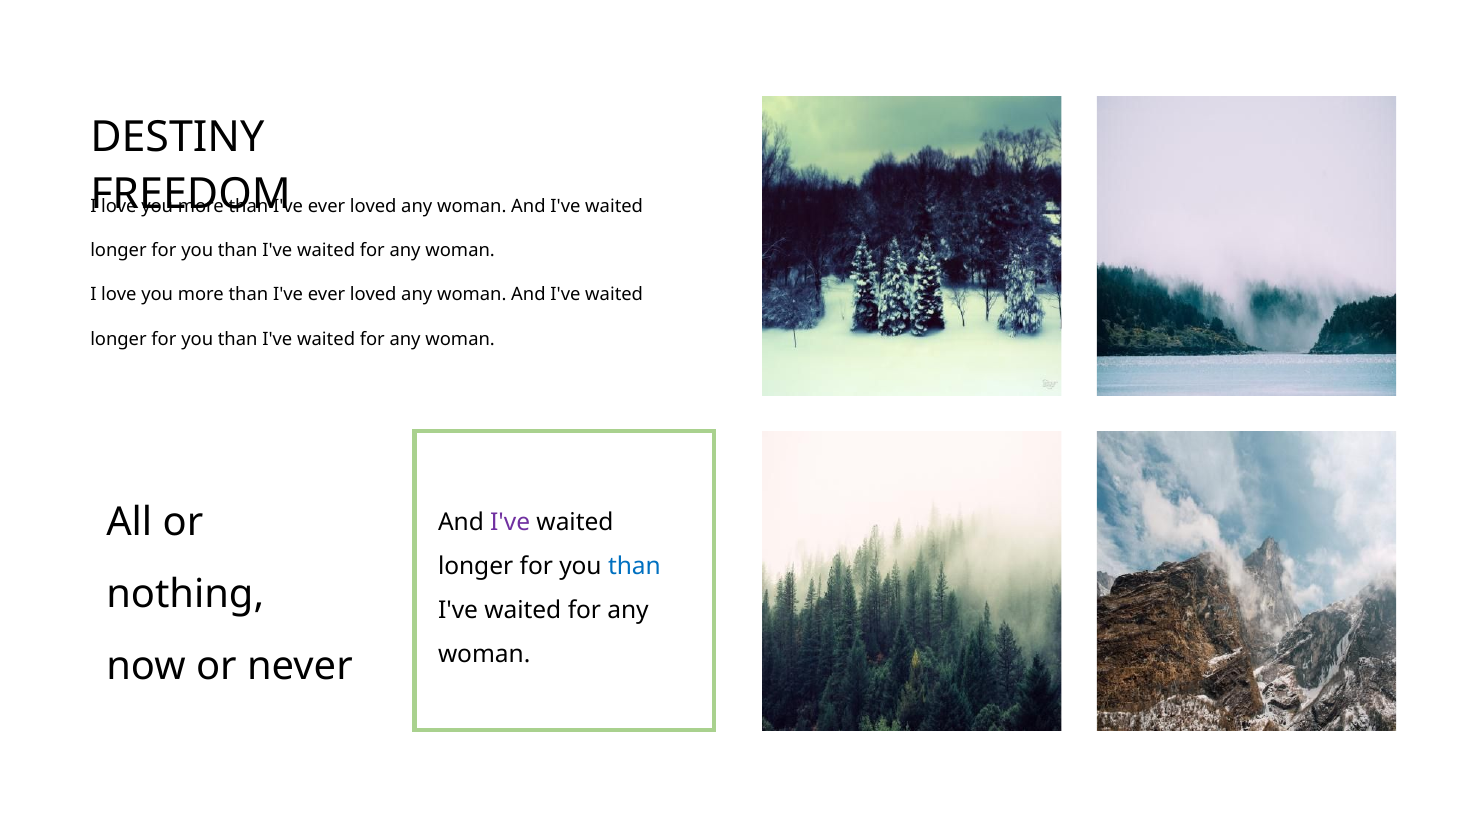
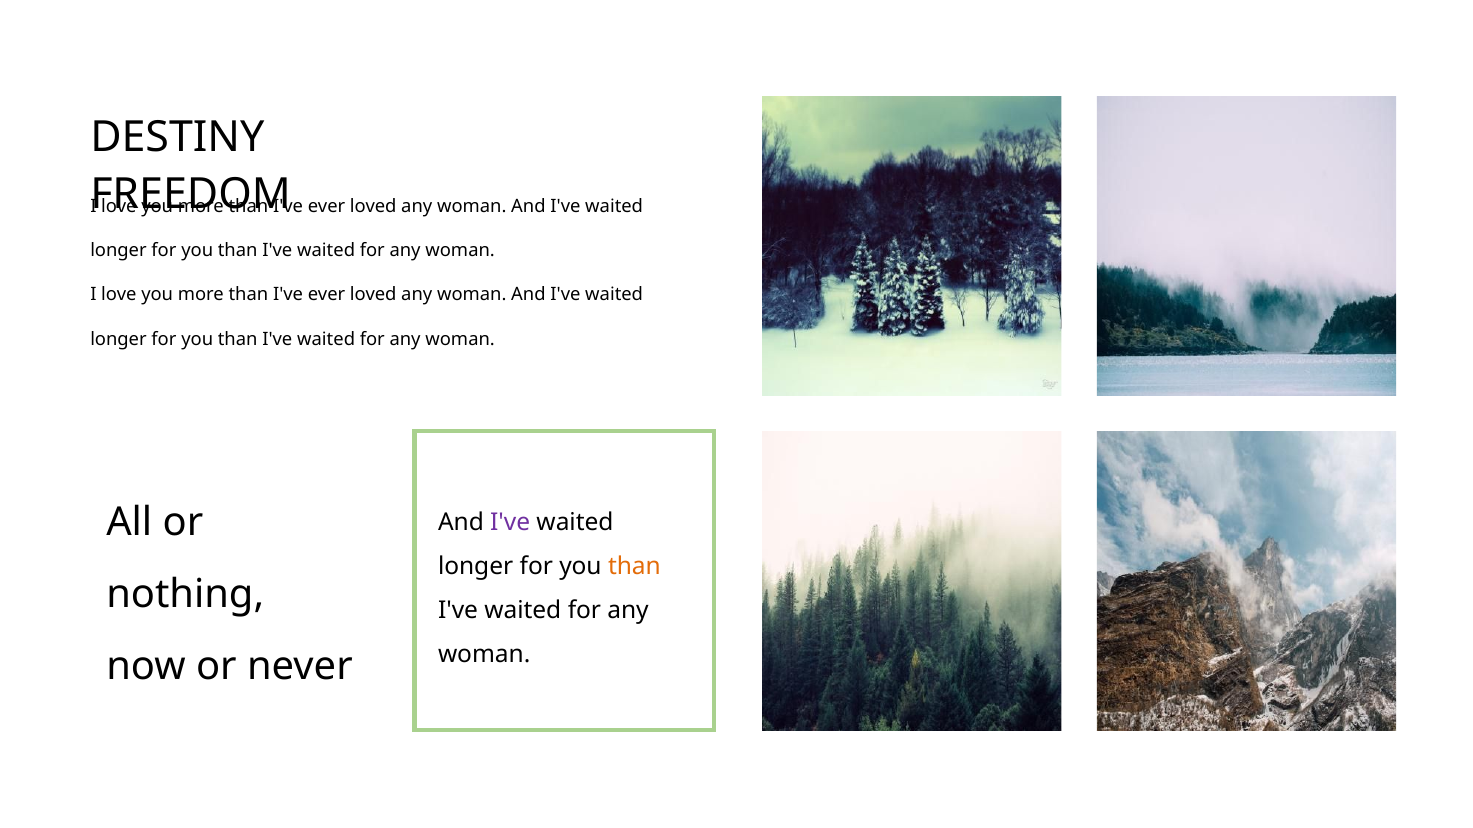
than at (634, 567) colour: blue -> orange
